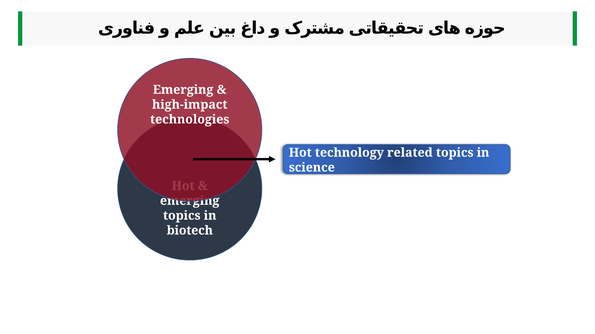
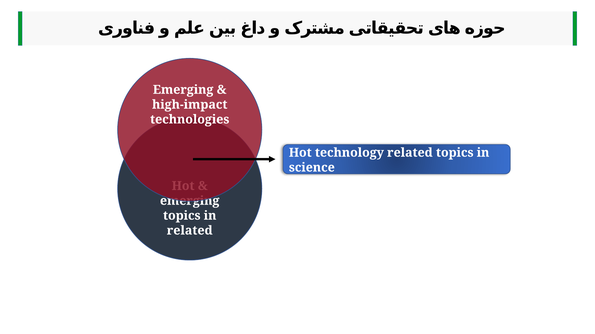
biotech at (190, 231): biotech -> related
